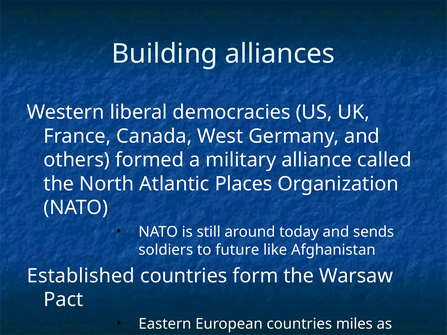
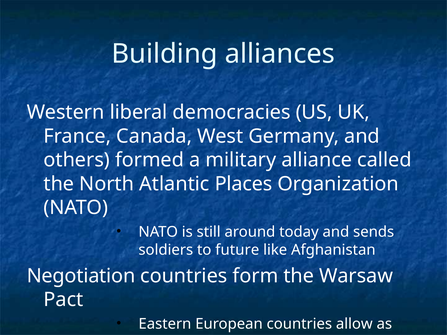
Established: Established -> Negotiation
miles: miles -> allow
